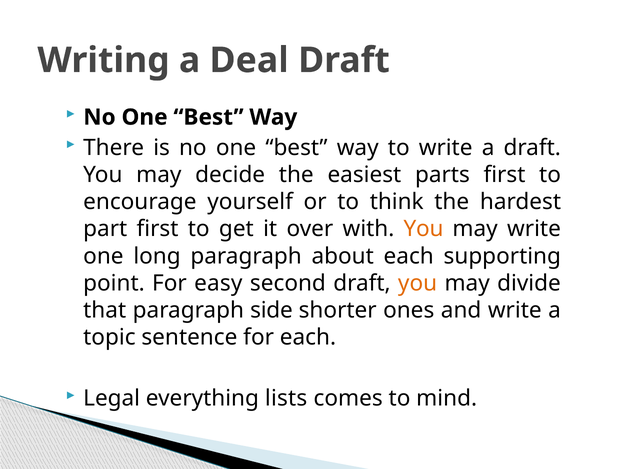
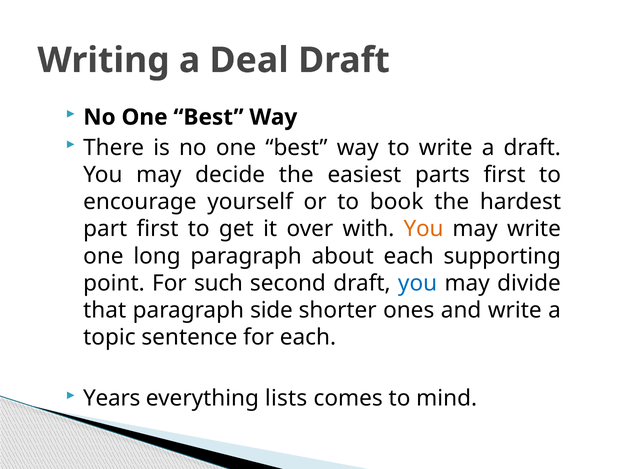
think: think -> book
easy: easy -> such
you at (418, 283) colour: orange -> blue
Legal: Legal -> Years
